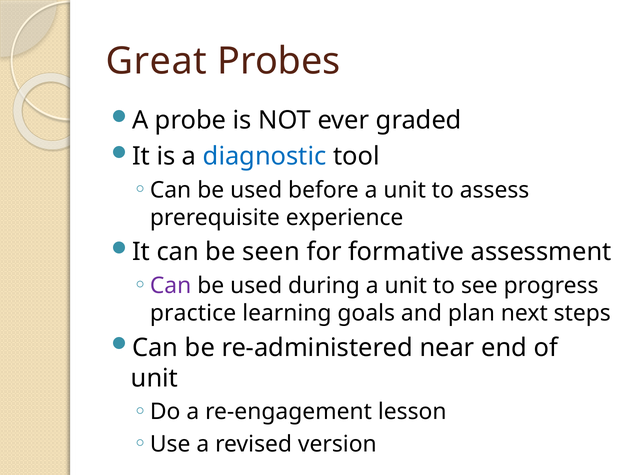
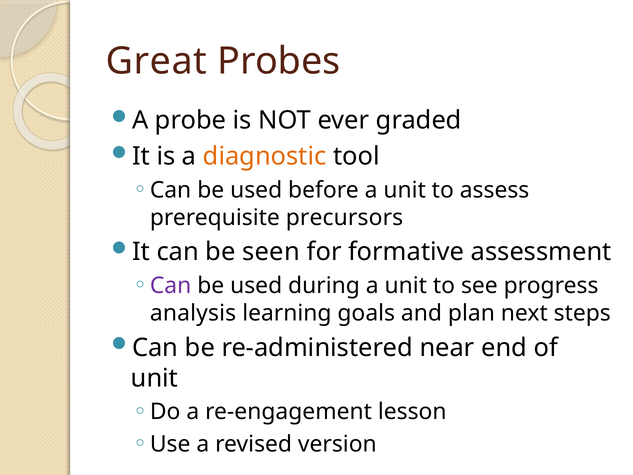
diagnostic colour: blue -> orange
experience: experience -> precursors
practice: practice -> analysis
